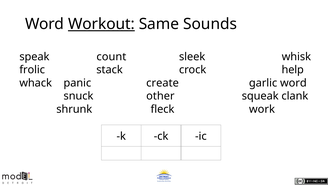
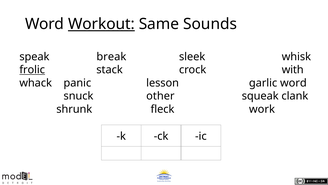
count: count -> break
frolic underline: none -> present
help: help -> with
create: create -> lesson
